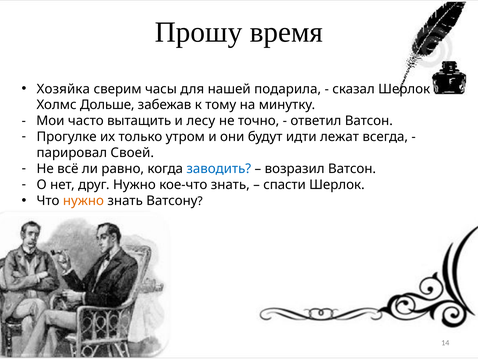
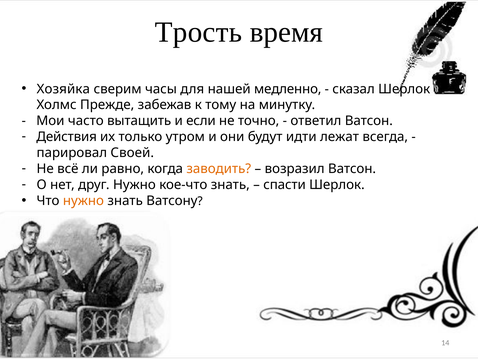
Прошу: Прошу -> Трость
подарила: подарила -> медленно
Дольше: Дольше -> Прежде
лесу: лесу -> если
Прогулке: Прогулке -> Действия
заводить colour: blue -> orange
